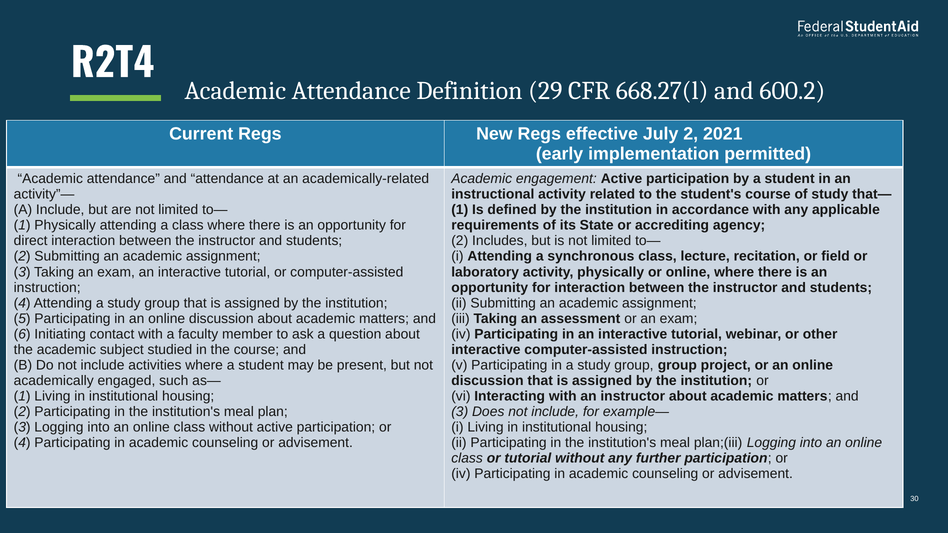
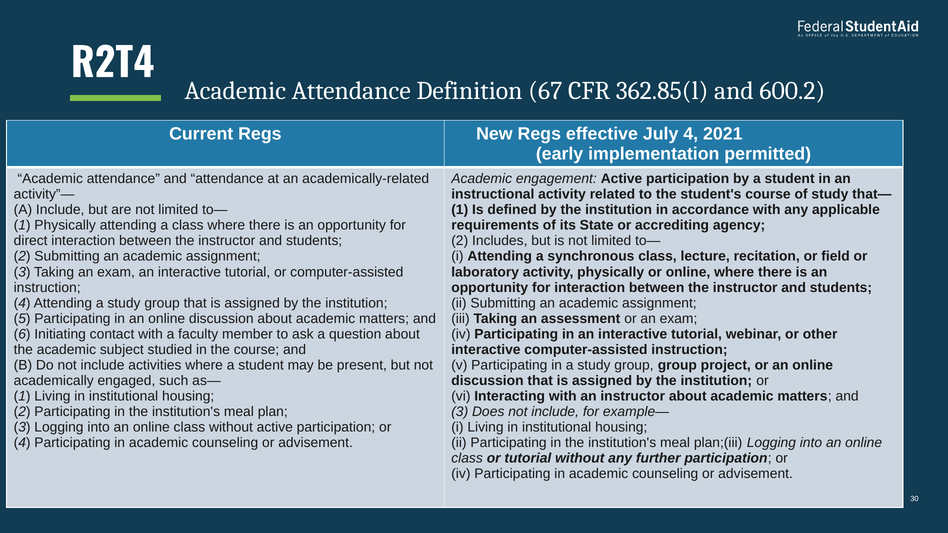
29: 29 -> 67
668.27(l: 668.27(l -> 362.85(l
July 2: 2 -> 4
